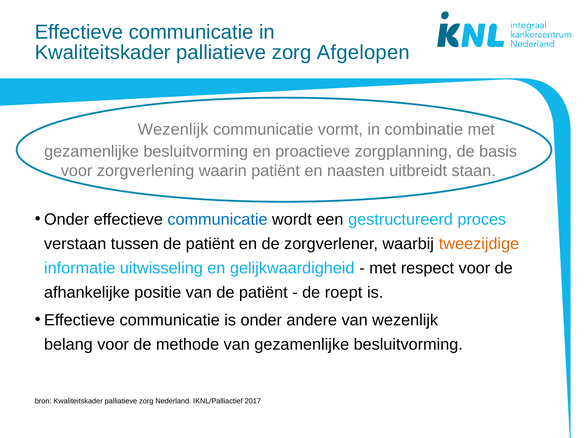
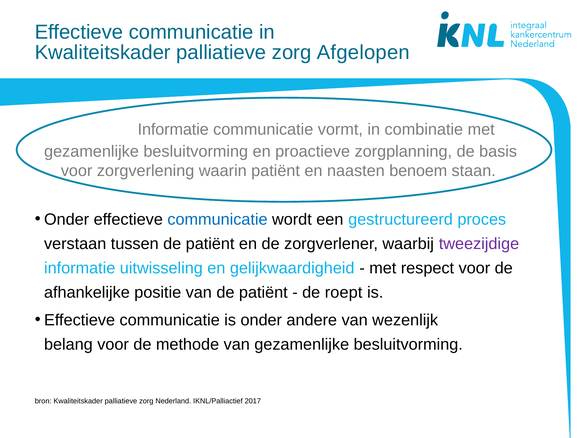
Wezenlijk at (173, 129): Wezenlijk -> Informatie
uitbreidt: uitbreidt -> benoem
tweezijdige colour: orange -> purple
